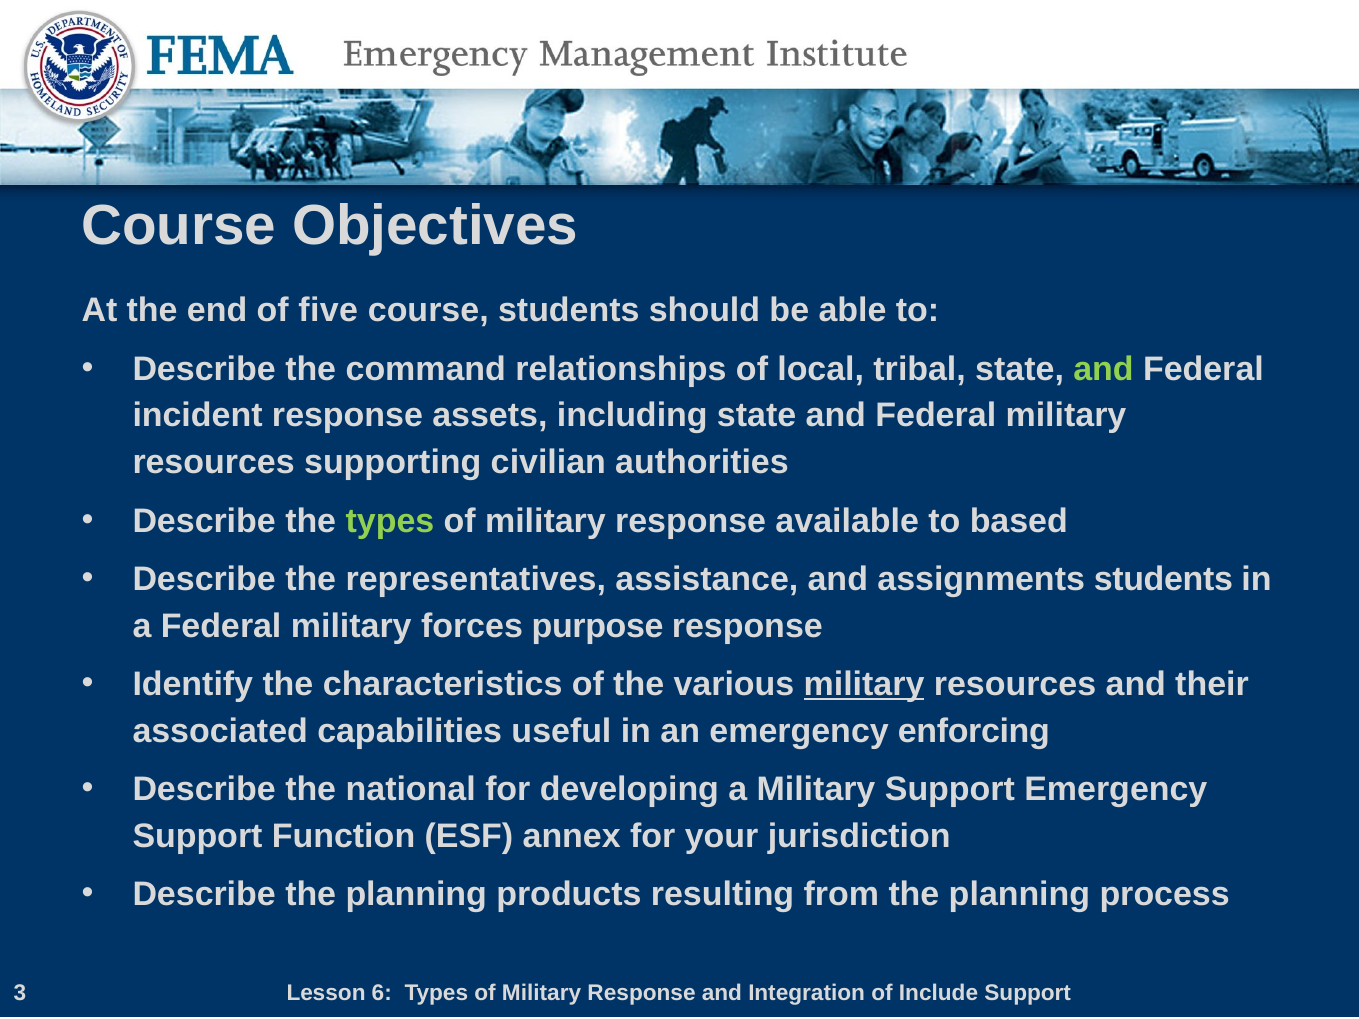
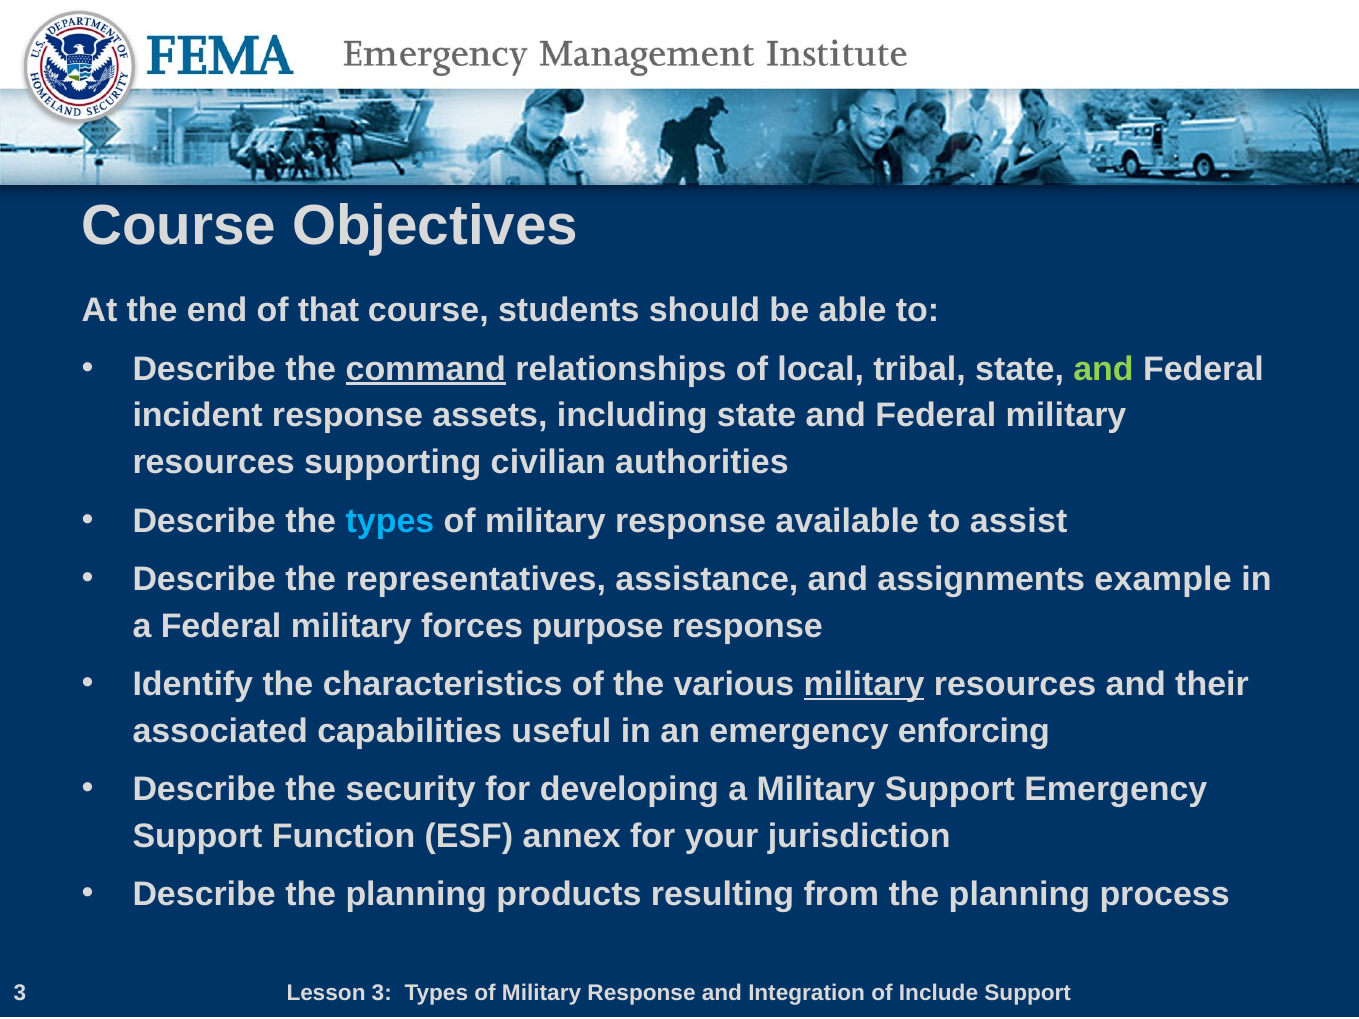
five: five -> that
command underline: none -> present
types at (390, 521) colour: light green -> light blue
based: based -> assist
assignments students: students -> example
national: national -> security
Lesson 6: 6 -> 3
